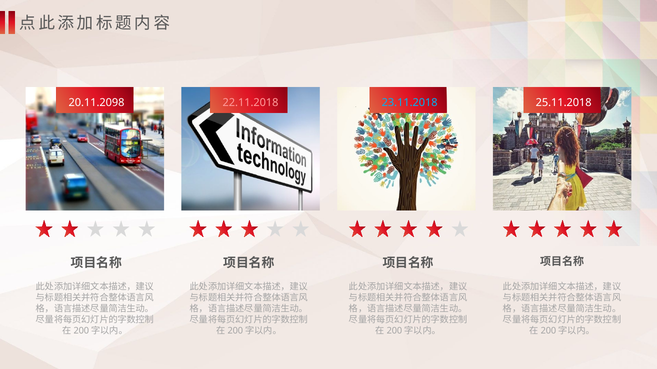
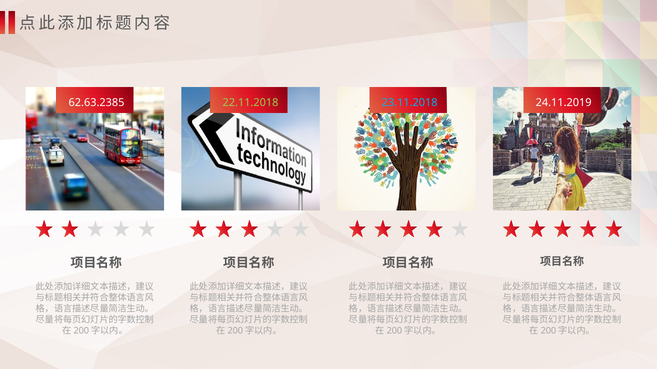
20.11.2098: 20.11.2098 -> 62.63.2385
22.11.2018 colour: pink -> light green
25.11.2018: 25.11.2018 -> 24.11.2019
